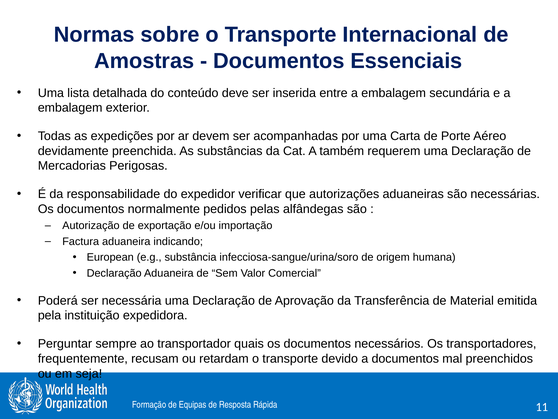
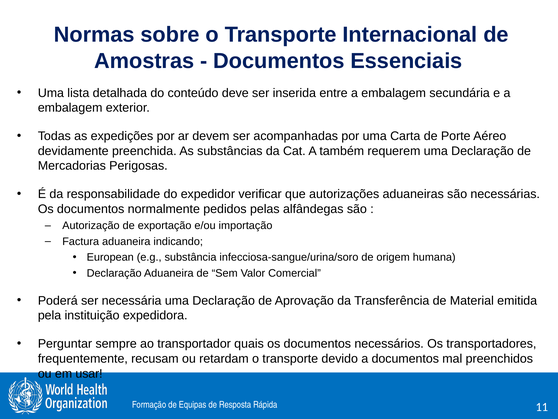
seja: seja -> usar
